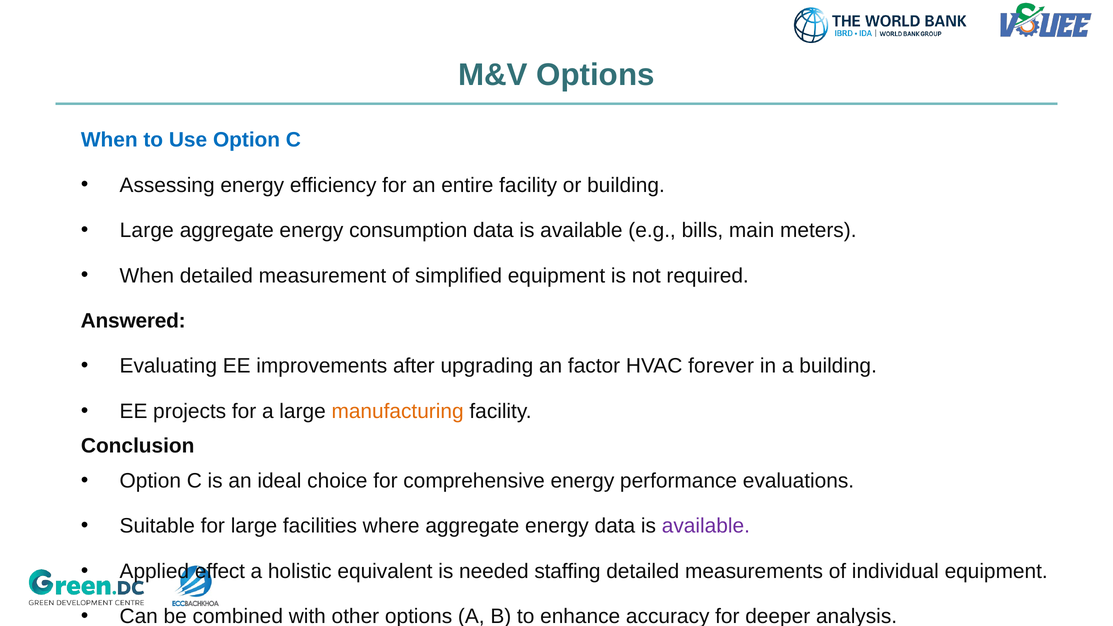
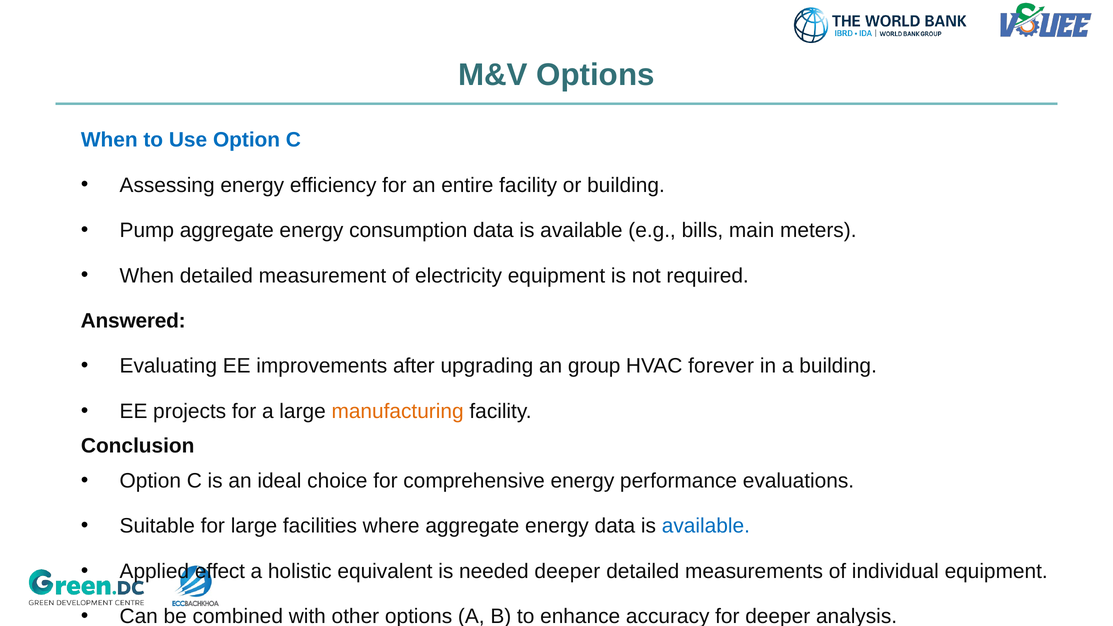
Large at (147, 230): Large -> Pump
simplified: simplified -> electricity
factor: factor -> group
available at (706, 526) colour: purple -> blue
needed staffing: staffing -> deeper
